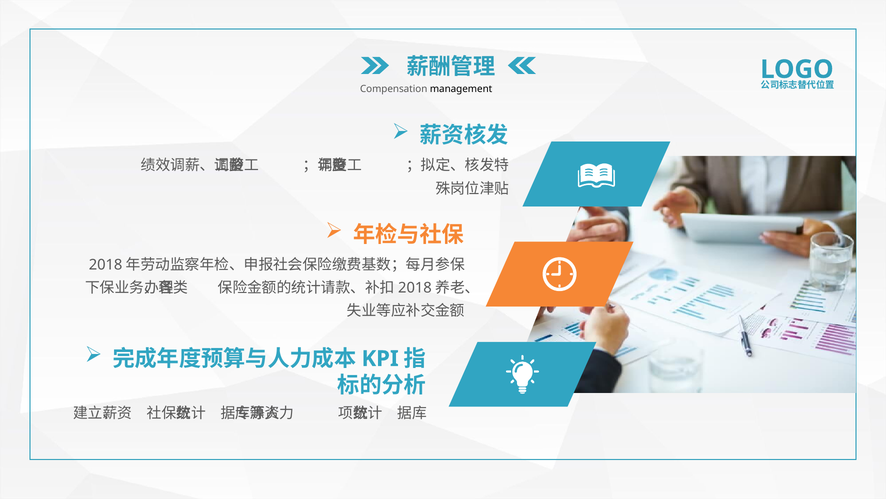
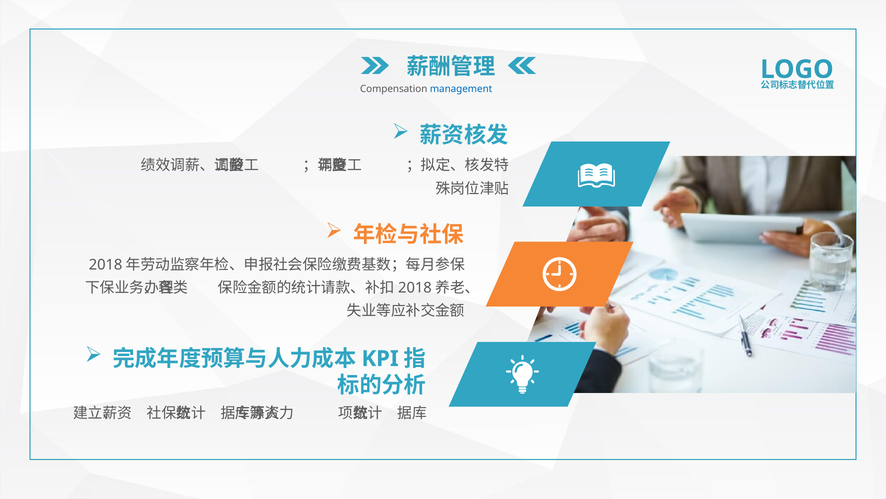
management colour: black -> blue
